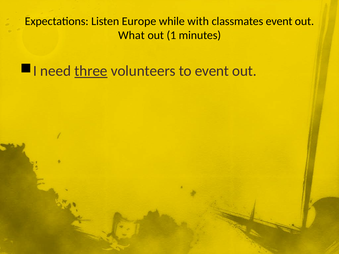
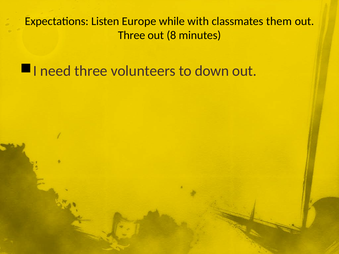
classmates event: event -> them
What at (131, 35): What -> Three
1: 1 -> 8
three at (91, 71) underline: present -> none
to event: event -> down
